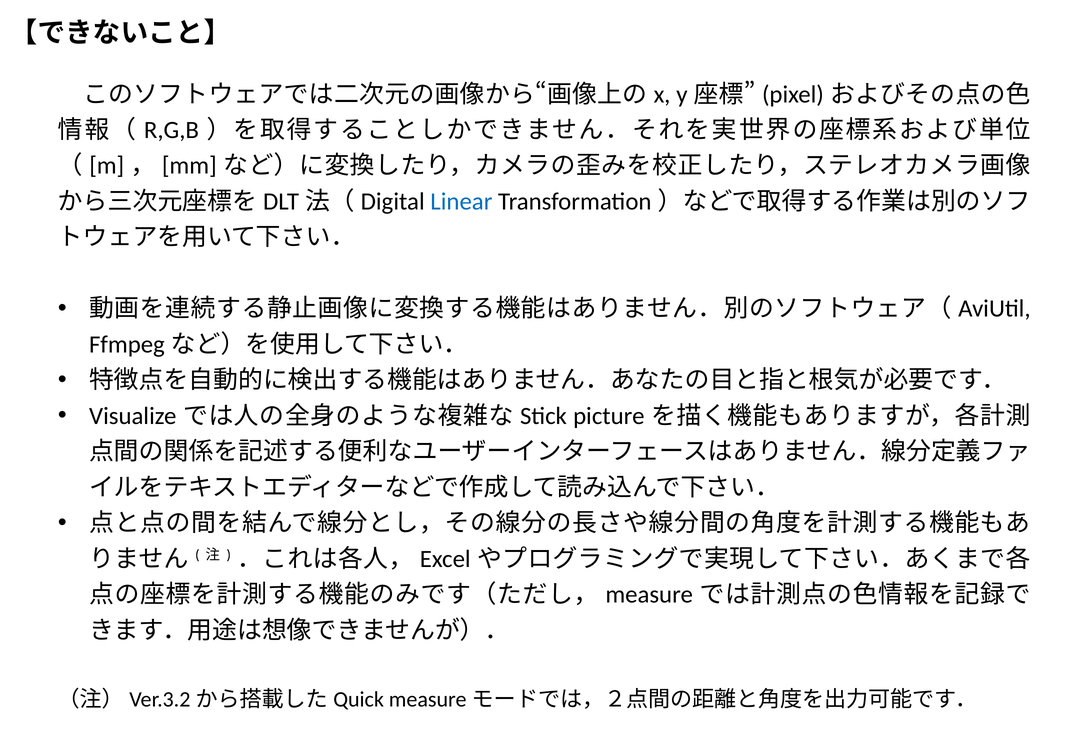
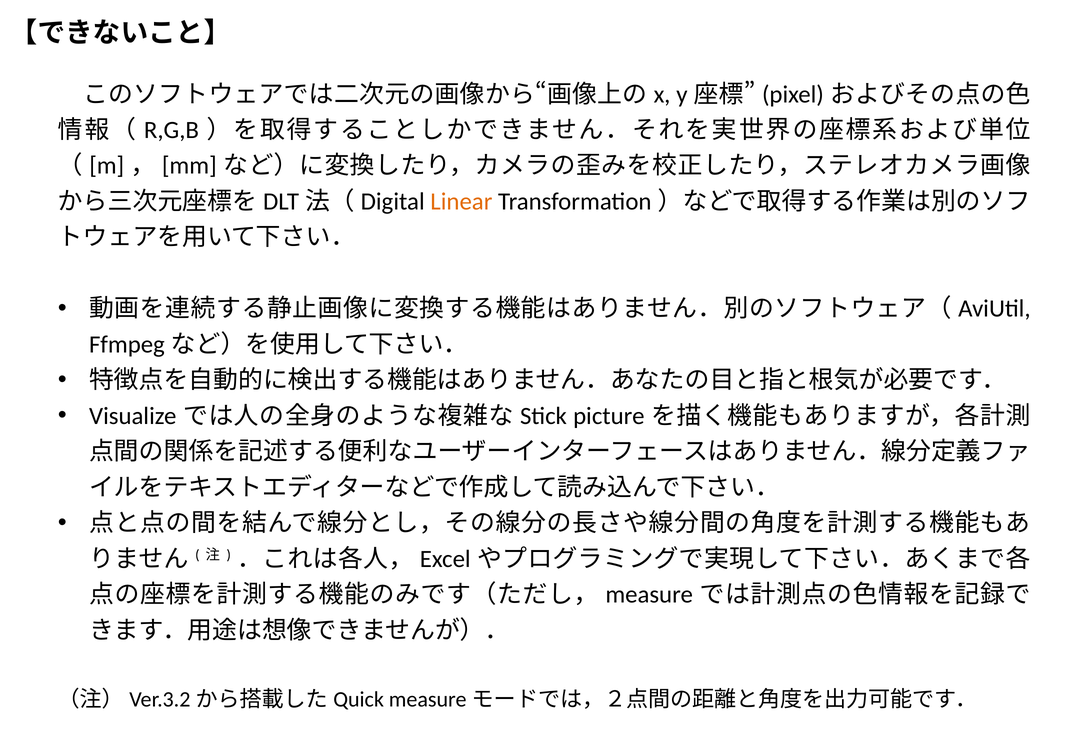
Linear colour: blue -> orange
